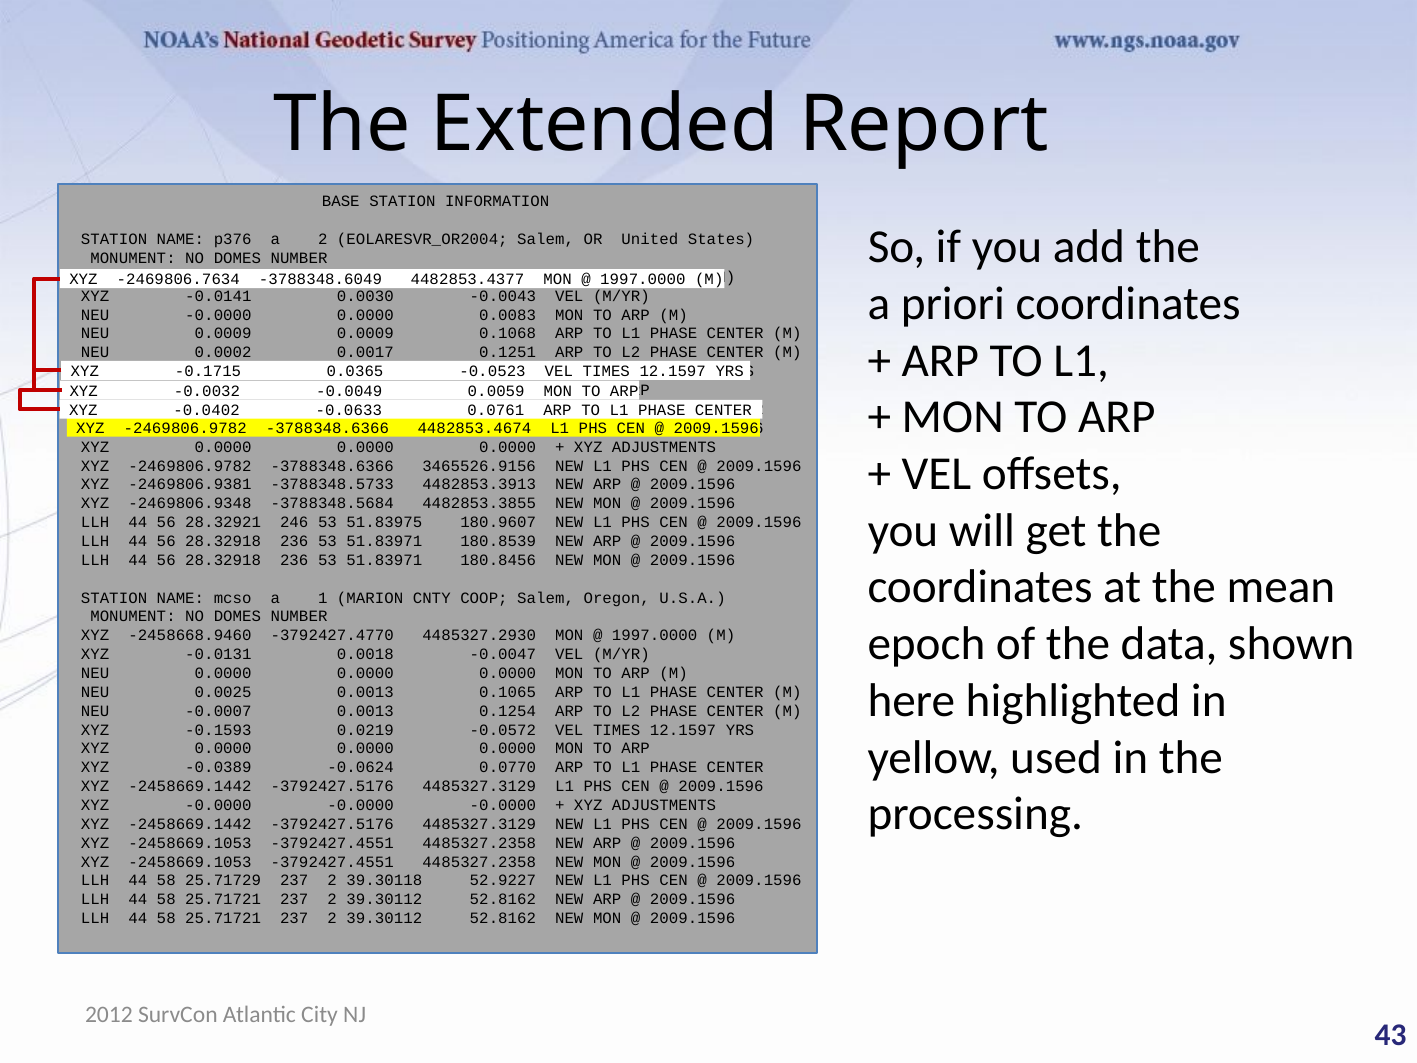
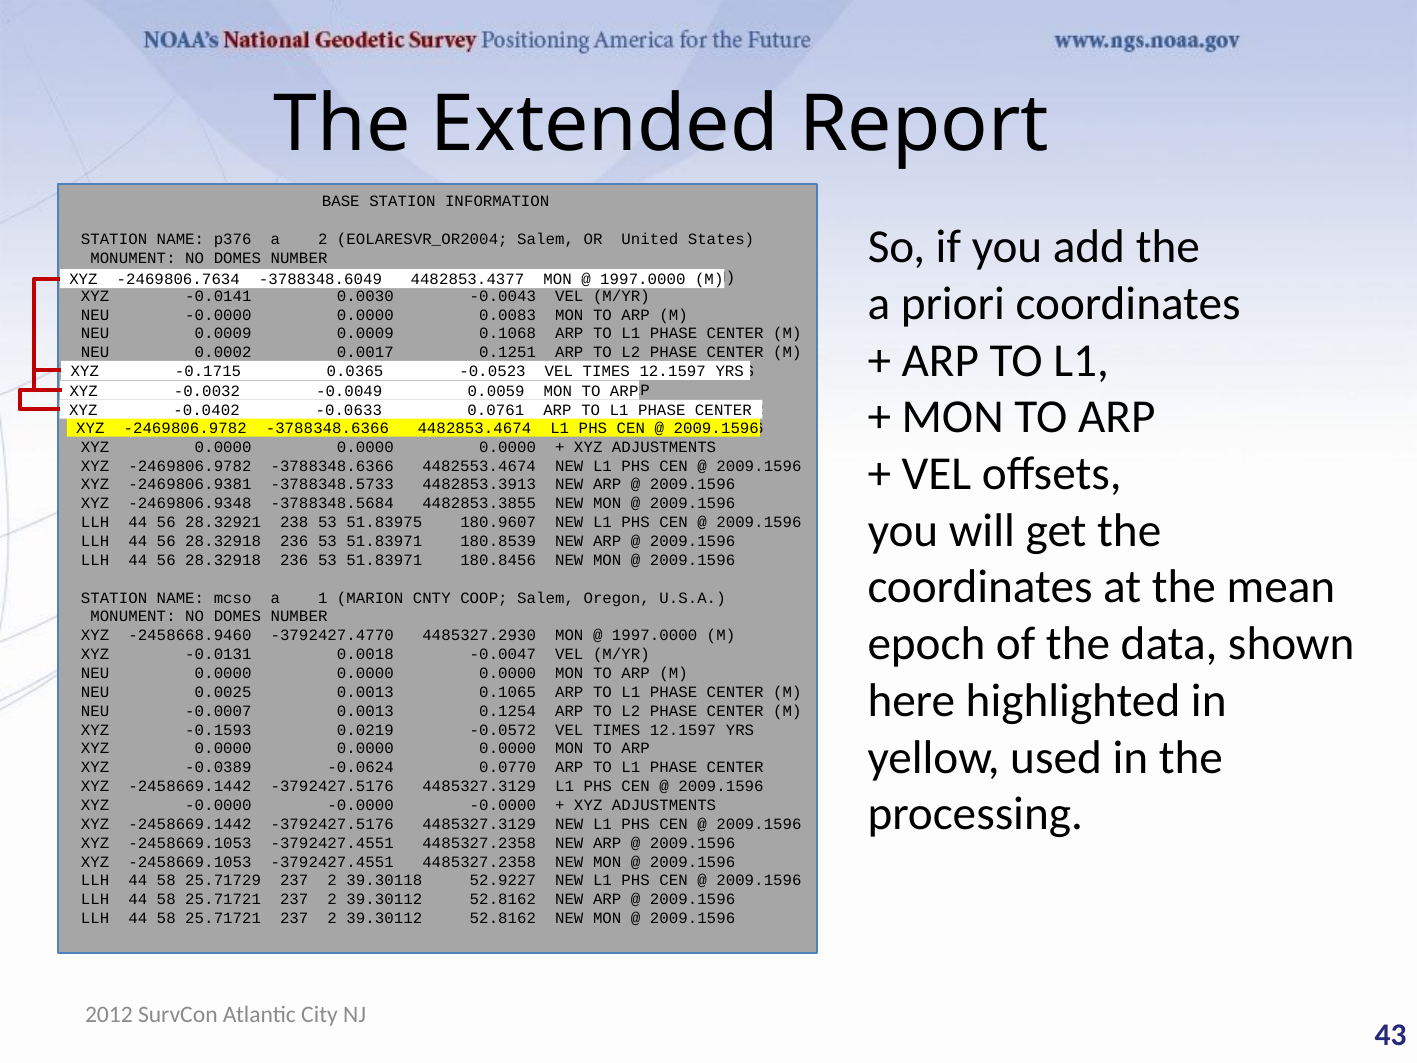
3465526.9156: 3465526.9156 -> 4482553.4674
246: 246 -> 238
